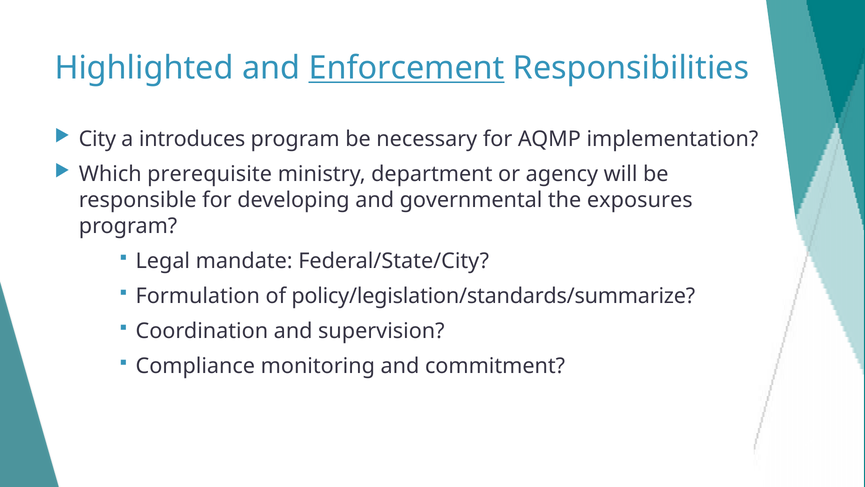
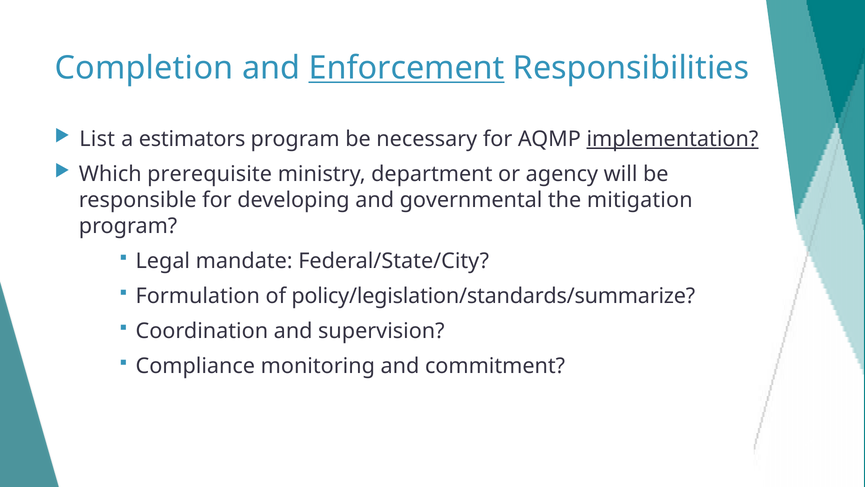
Highlighted: Highlighted -> Completion
City: City -> List
introduces: introduces -> estimators
implementation underline: none -> present
exposures: exposures -> mitigation
